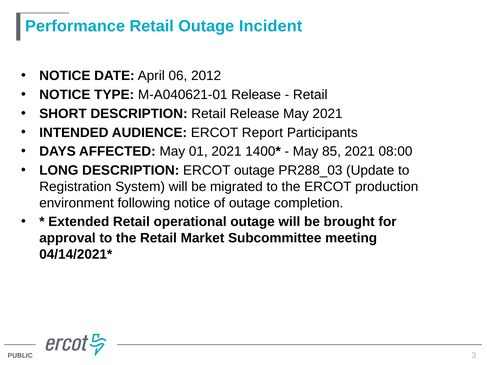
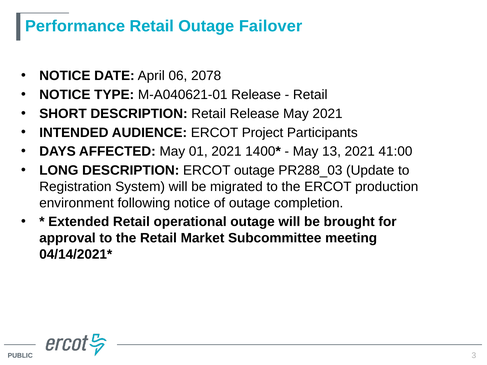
Incident: Incident -> Failover
2012: 2012 -> 2078
Report: Report -> Project
85: 85 -> 13
08:00: 08:00 -> 41:00
